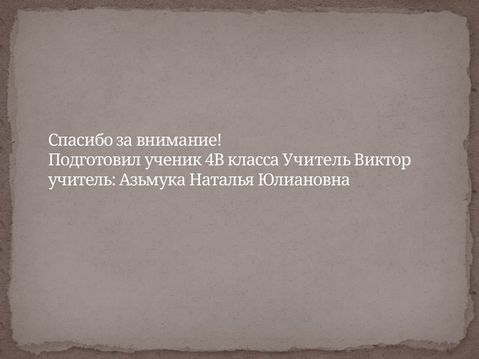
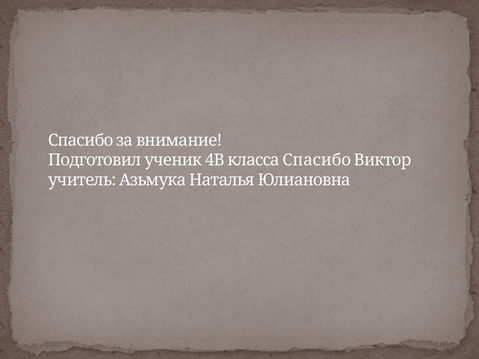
класса Учитель: Учитель -> Спасибо
